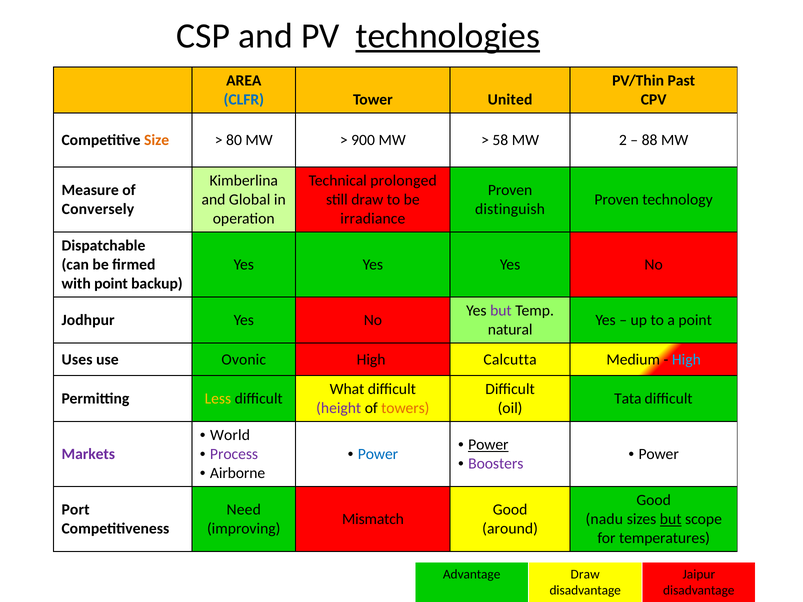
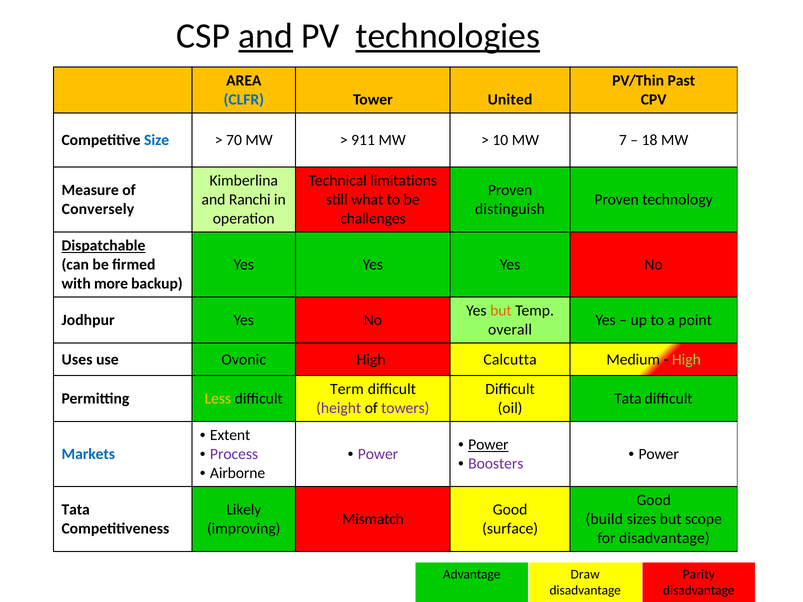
and at (266, 36) underline: none -> present
Size colour: orange -> blue
80: 80 -> 70
900: 900 -> 911
58: 58 -> 10
2: 2 -> 7
88: 88 -> 18
prolonged: prolonged -> limitations
Global: Global -> Ranchi
still draw: draw -> what
irradiance: irradiance -> challenges
Dispatchable underline: none -> present
with point: point -> more
but at (501, 311) colour: purple -> orange
natural: natural -> overall
High at (686, 360) colour: light blue -> light green
What: What -> Term
towers colour: orange -> purple
World: World -> Extent
Power at (378, 454) colour: blue -> purple
Markets colour: purple -> blue
Port at (76, 510): Port -> Tata
Need: Need -> Likely
nadu: nadu -> build
but at (671, 520) underline: present -> none
around: around -> surface
for temperatures: temperatures -> disadvantage
Jaipur: Jaipur -> Parity
